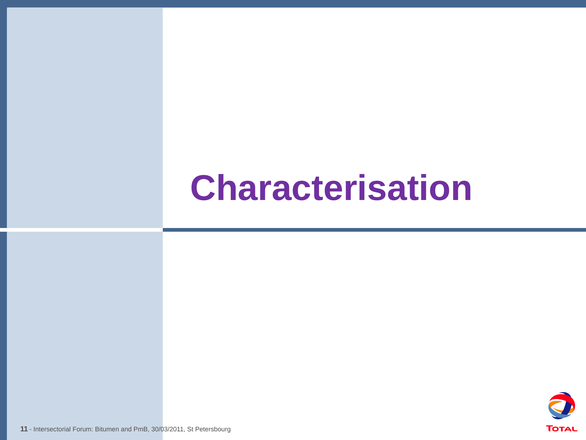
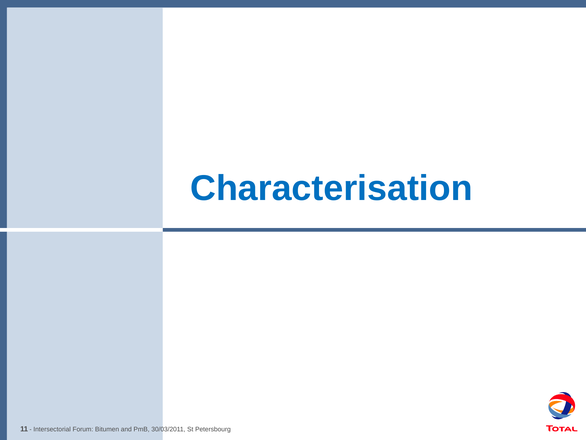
Characterisation colour: purple -> blue
